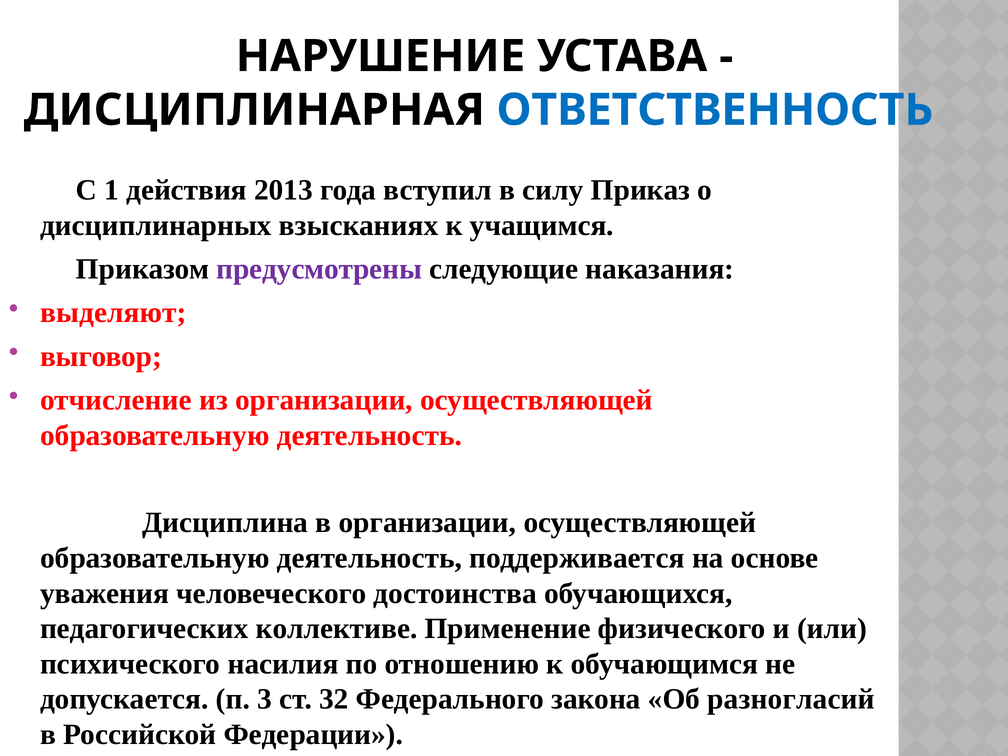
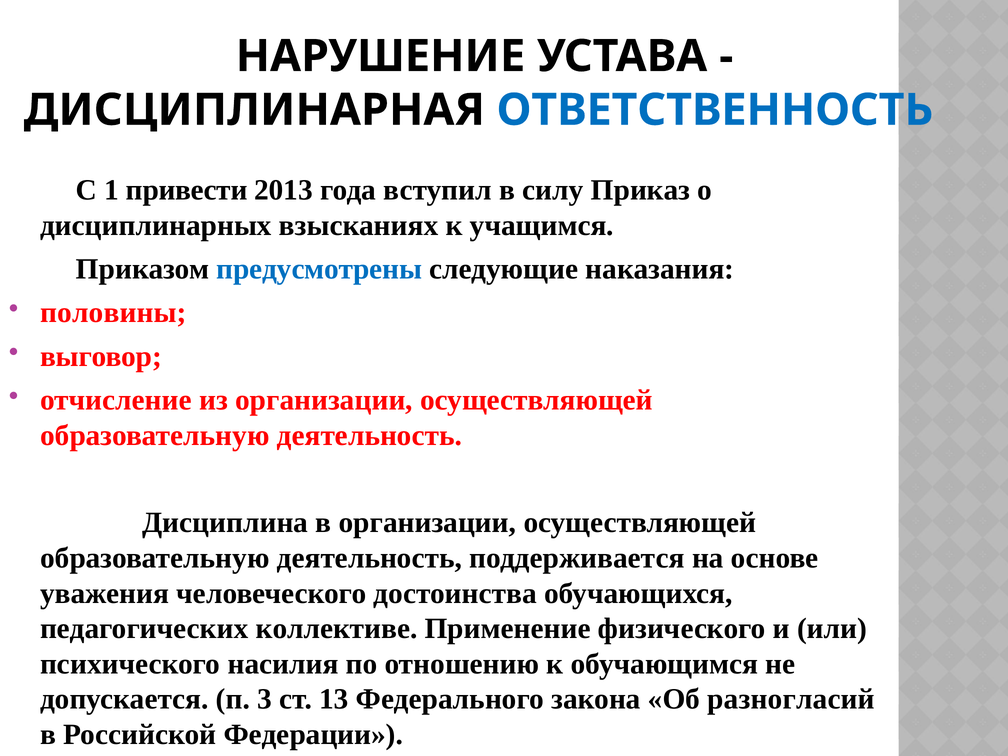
действия: действия -> привести
предусмотрены colour: purple -> blue
выделяют: выделяют -> половины
32: 32 -> 13
